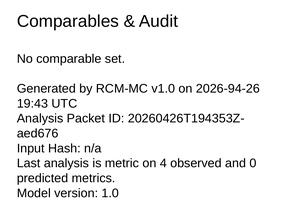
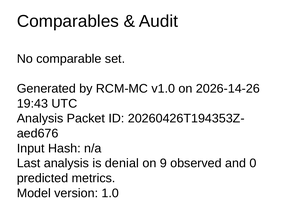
2026-94-26: 2026-94-26 -> 2026-14-26
metric: metric -> denial
4: 4 -> 9
